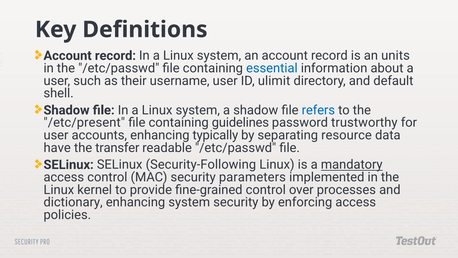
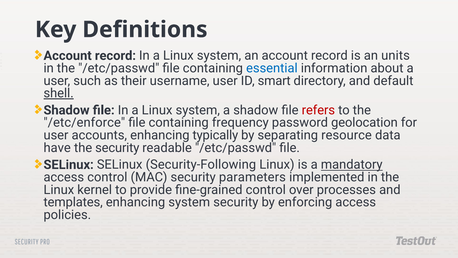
ulimit: ulimit -> smart
shell underline: none -> present
refers colour: blue -> red
/etc/present: /etc/present -> /etc/enforce
guidelines: guidelines -> frequency
trustworthy: trustworthy -> geolocation
the transfer: transfer -> security
dictionary: dictionary -> templates
